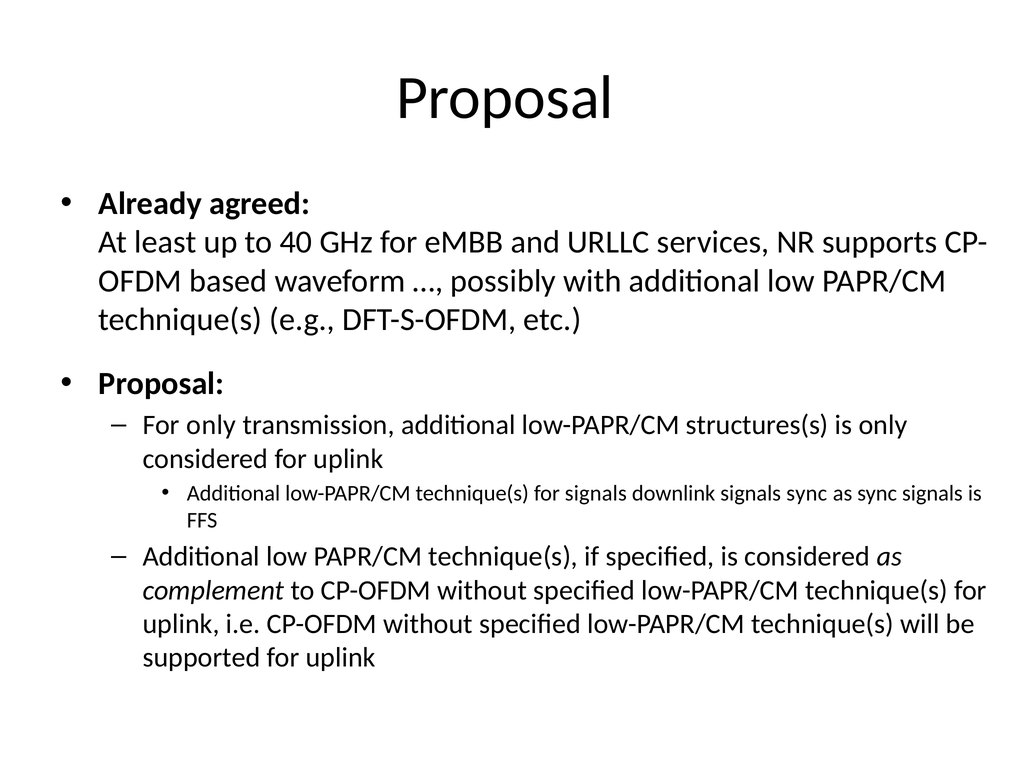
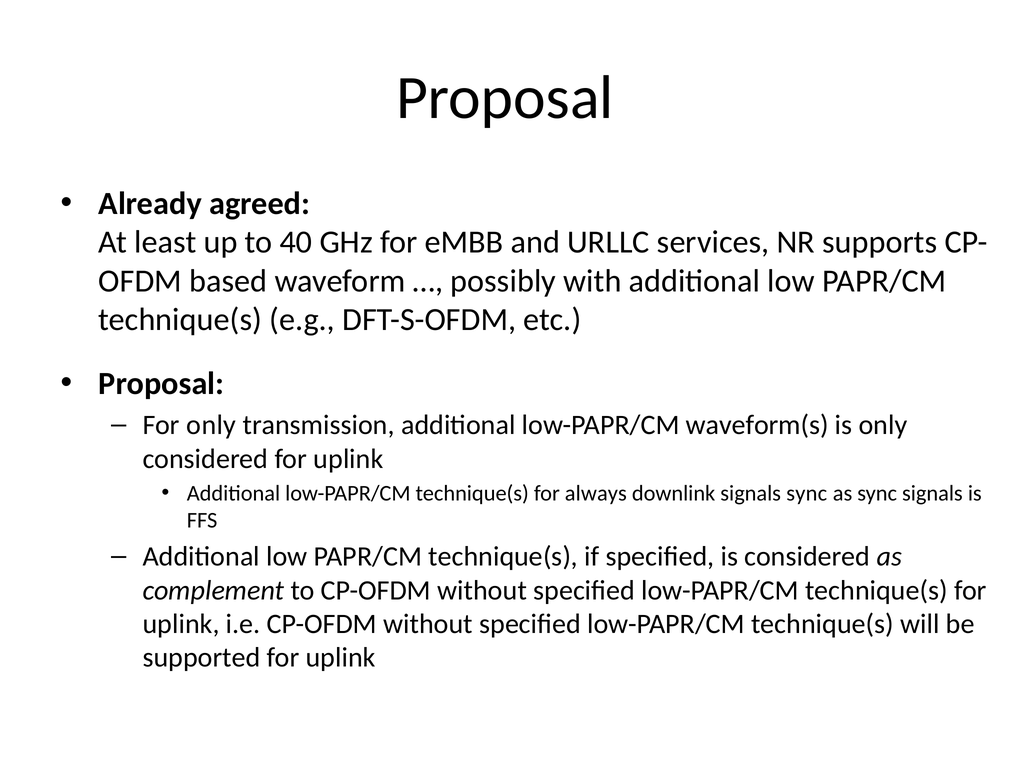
structures(s: structures(s -> waveform(s
for signals: signals -> always
